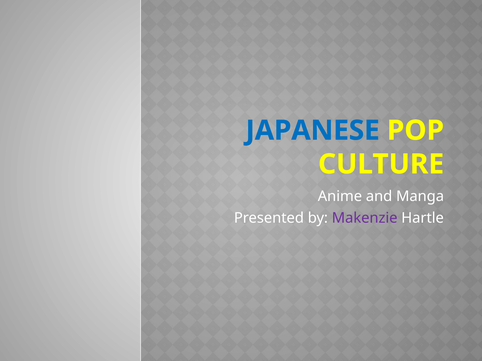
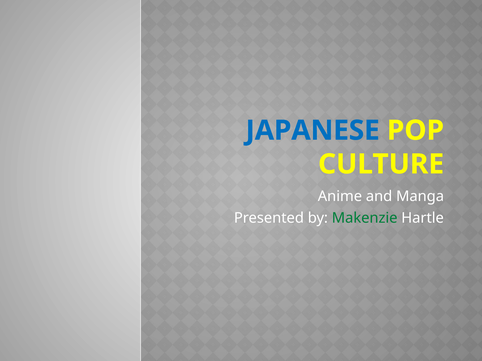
Makenzie colour: purple -> green
